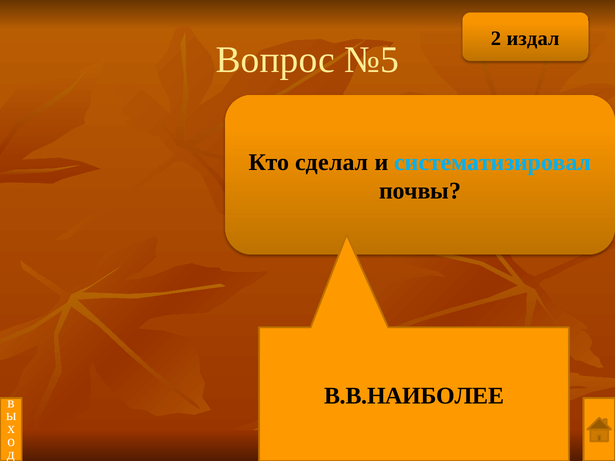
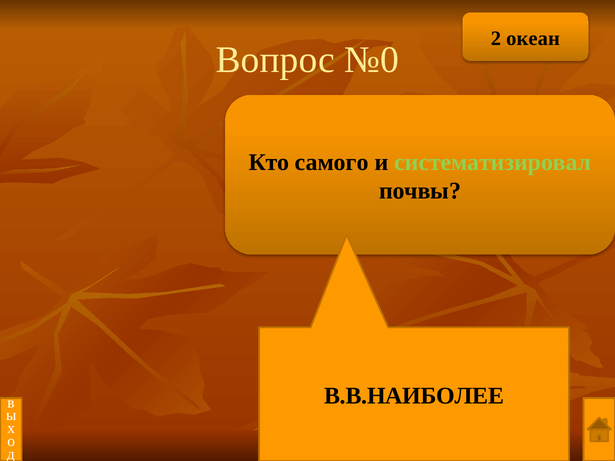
издал: издал -> океан
№5: №5 -> №0
сделал: сделал -> самого
систематизировал colour: light blue -> light green
